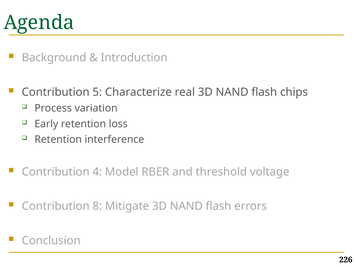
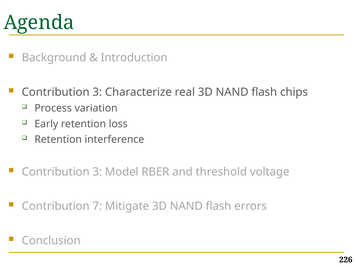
5 at (97, 92): 5 -> 3
4 at (97, 172): 4 -> 3
8: 8 -> 7
